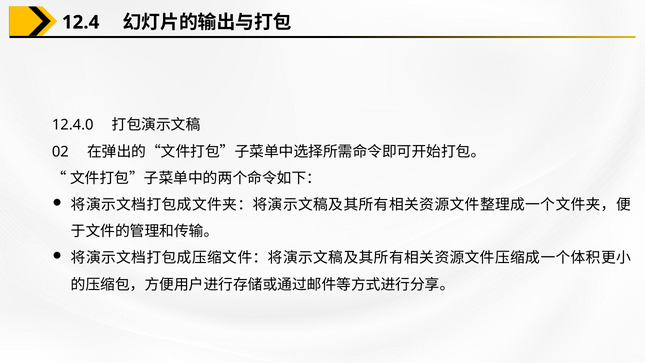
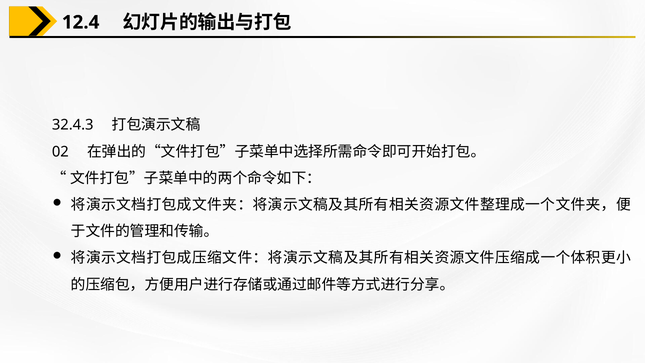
12.4.0: 12.4.0 -> 32.4.3
